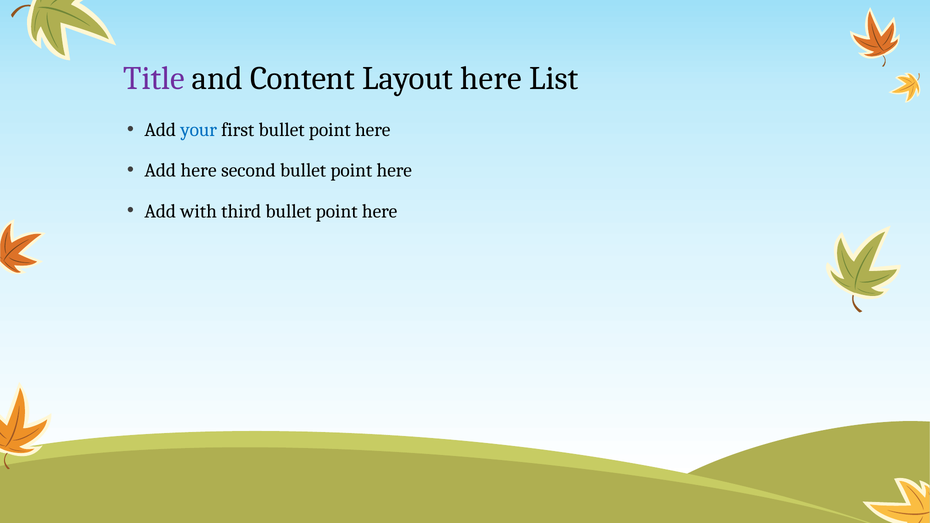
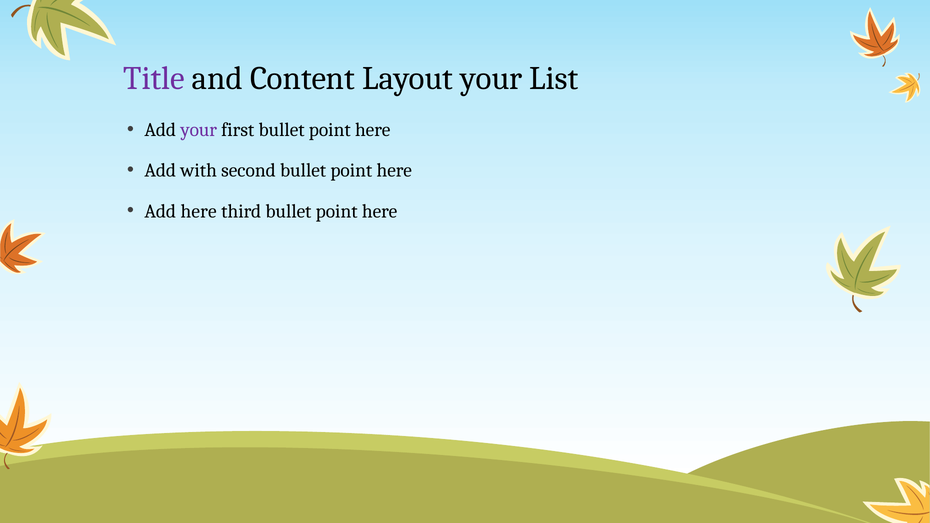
Layout here: here -> your
your at (199, 130) colour: blue -> purple
Add here: here -> with
Add with: with -> here
